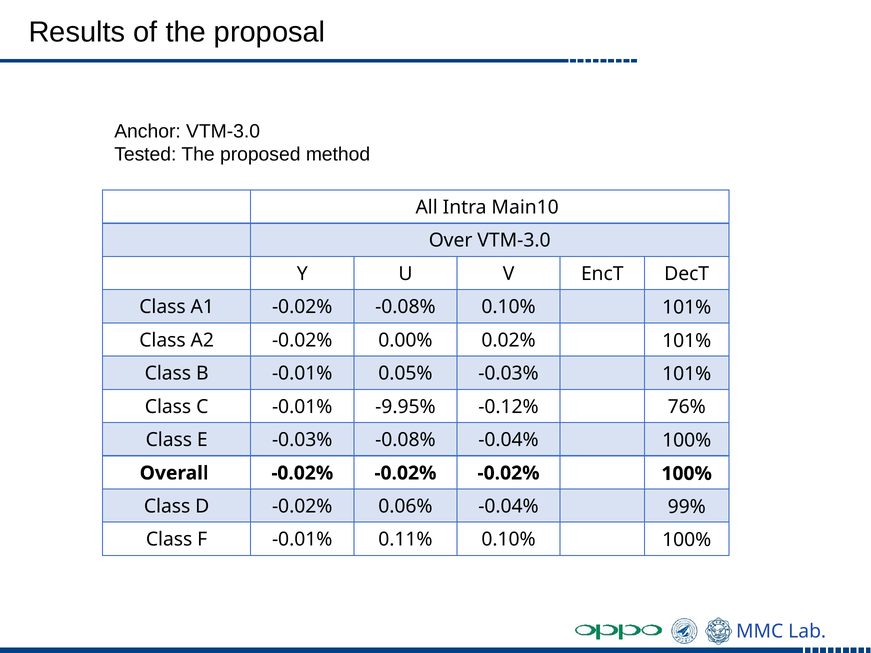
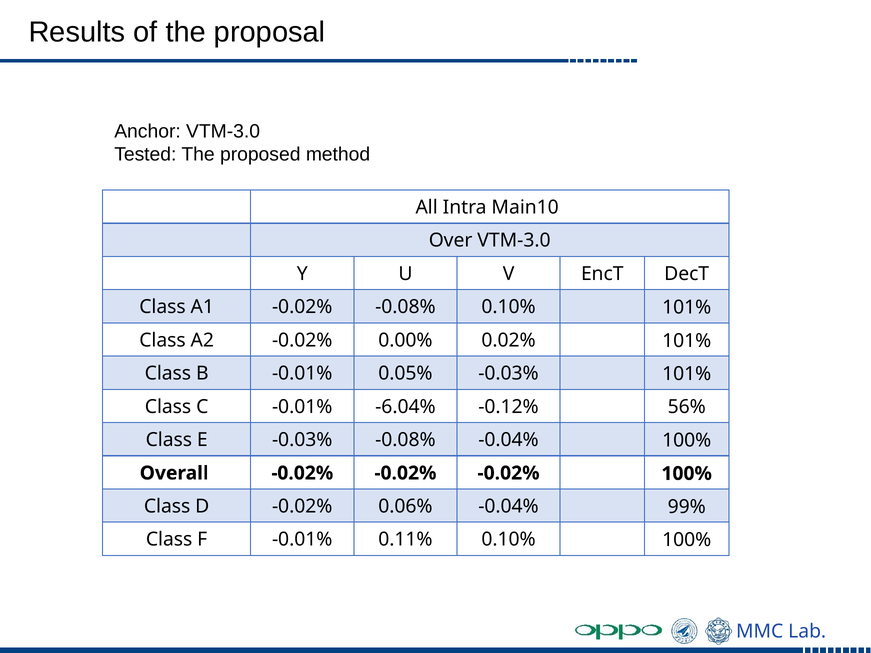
-9.95%: -9.95% -> -6.04%
76%: 76% -> 56%
